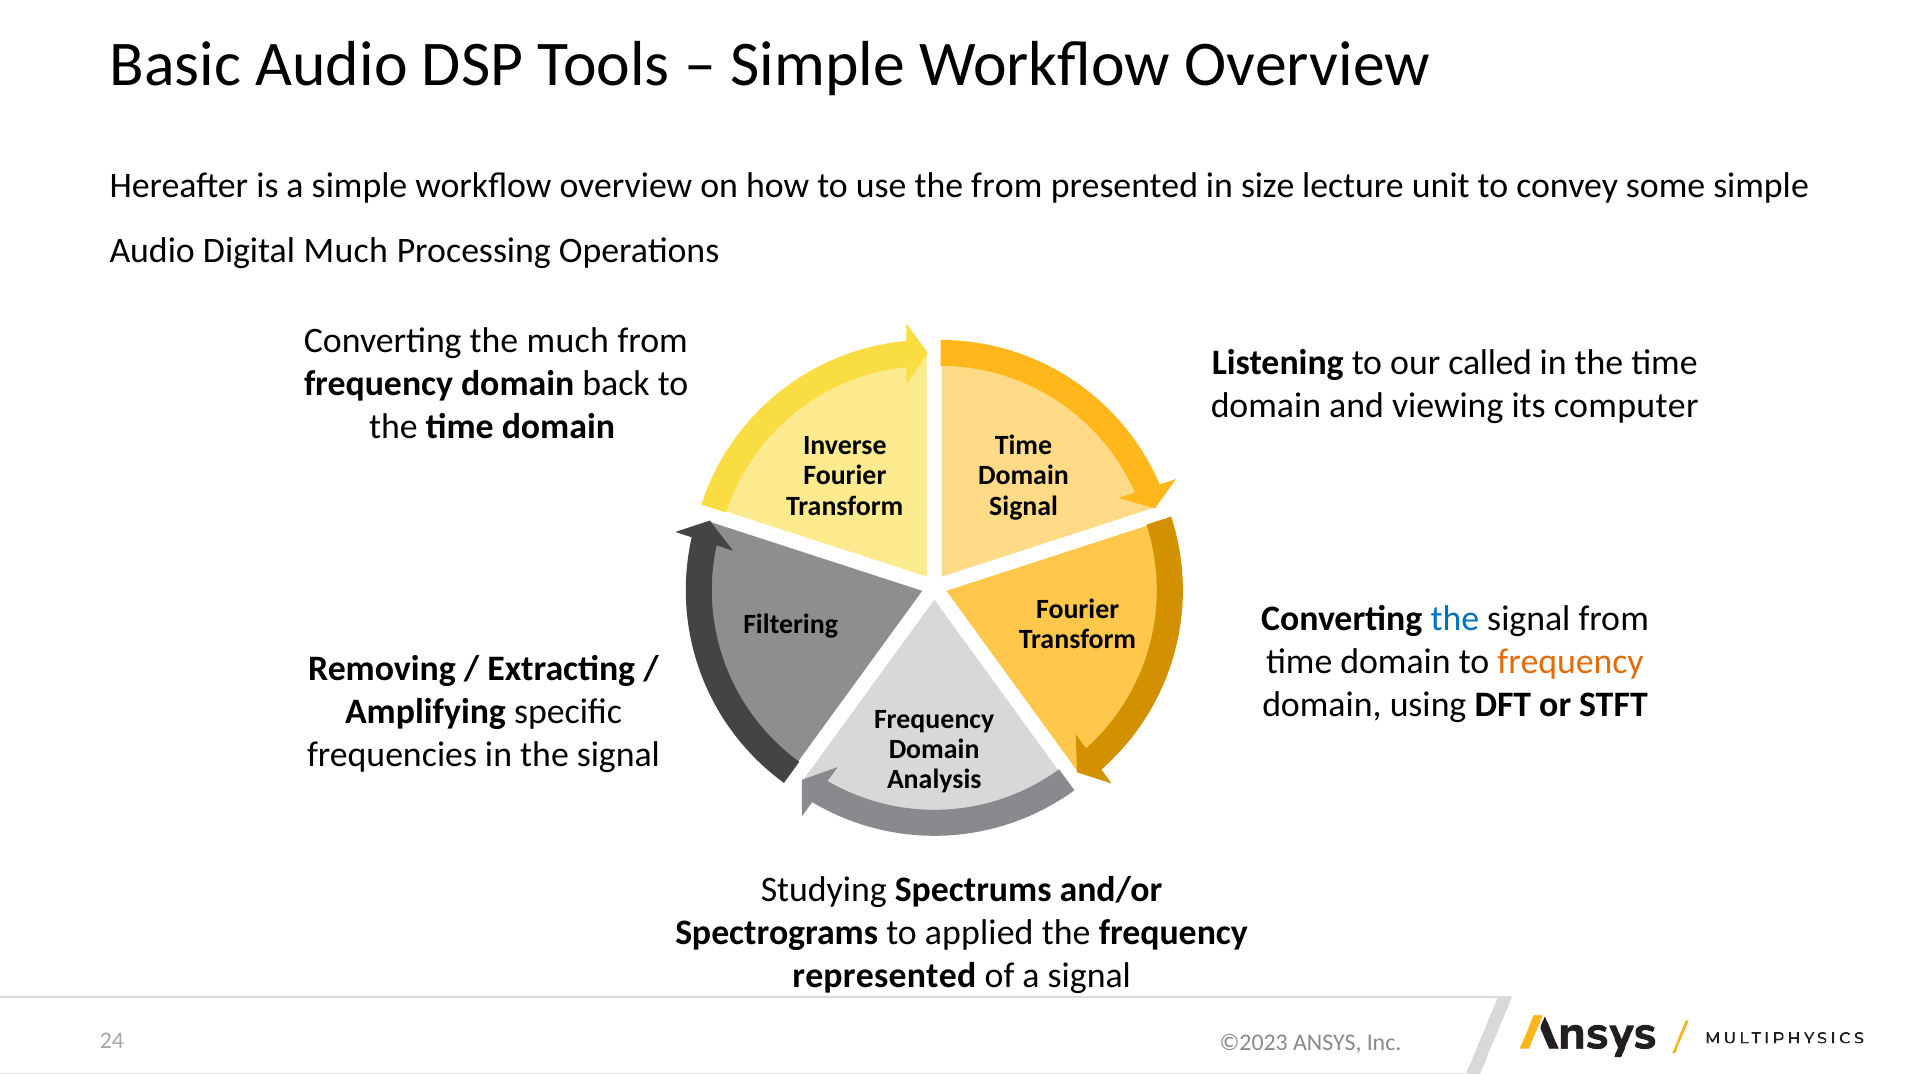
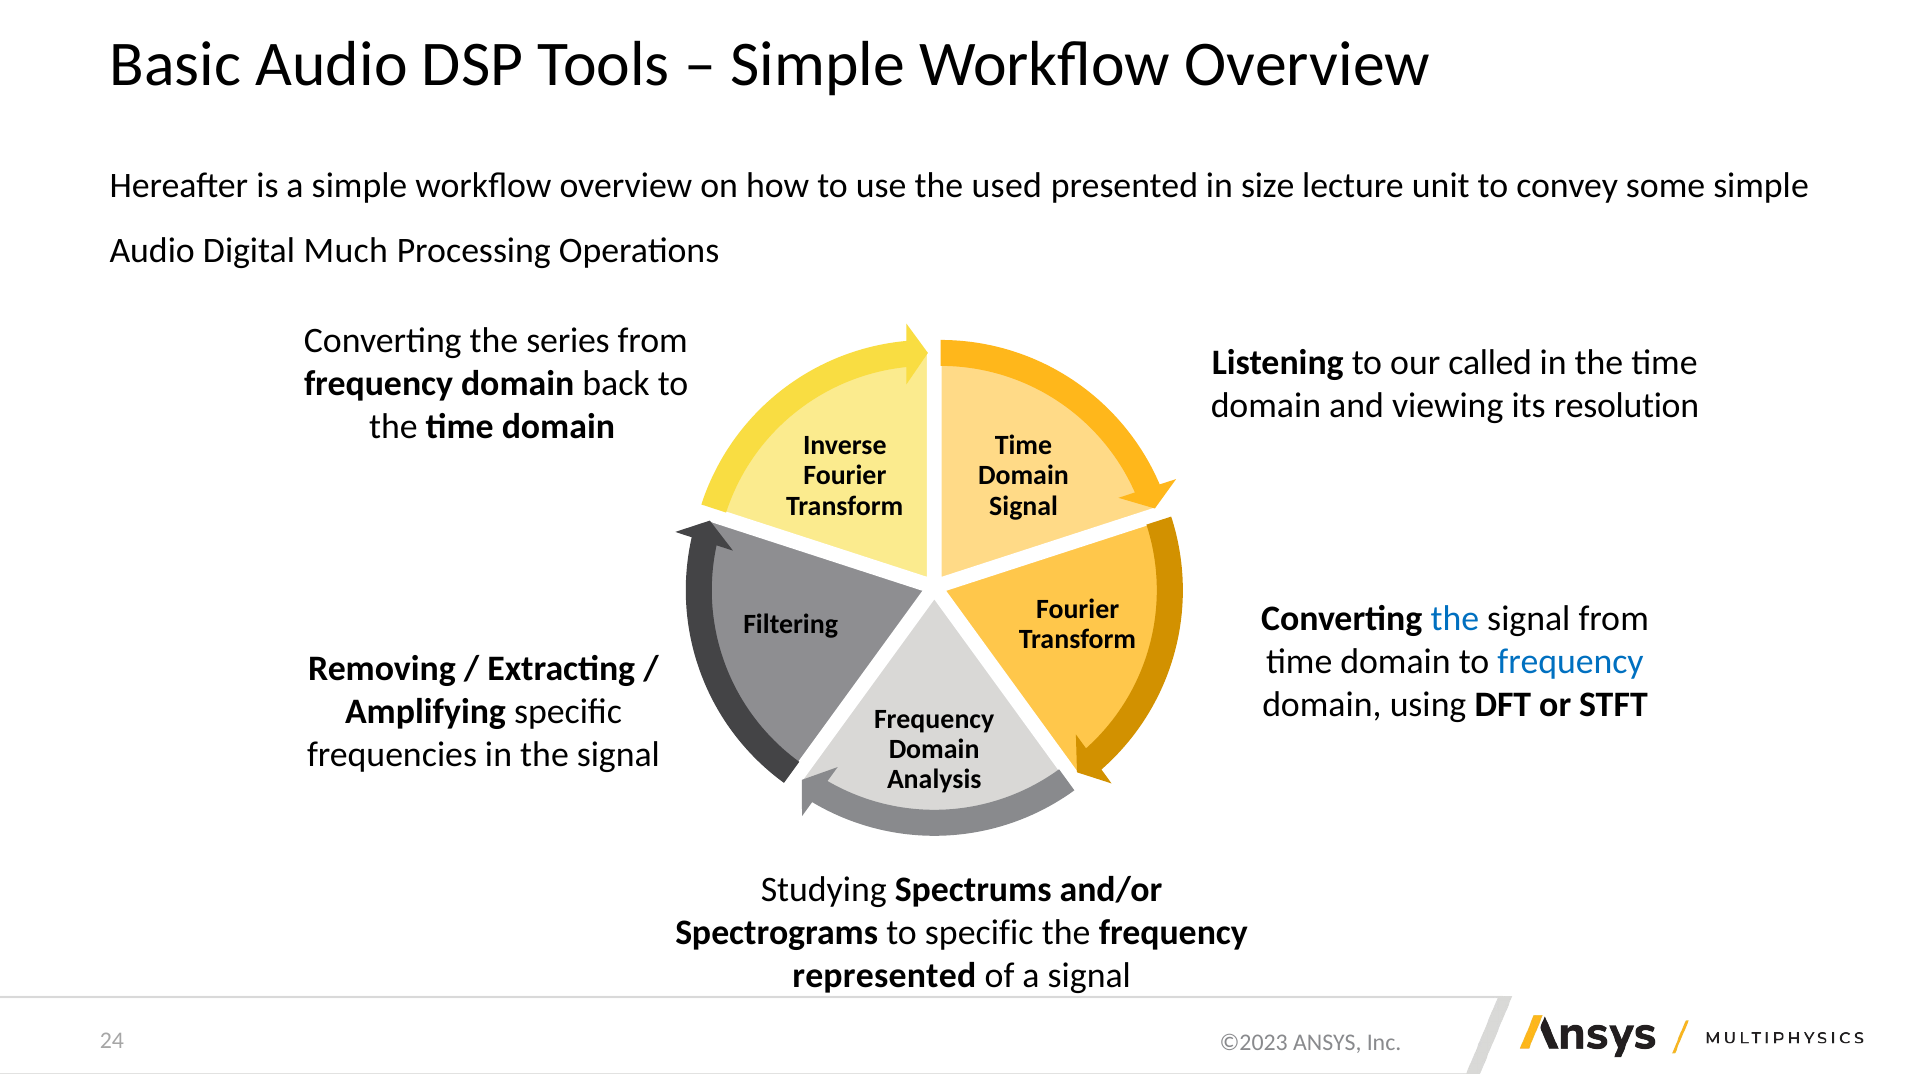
the from: from -> used
the much: much -> series
computer: computer -> resolution
frequency at (1571, 662) colour: orange -> blue
to applied: applied -> specific
